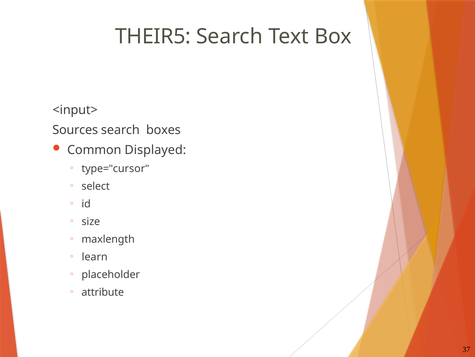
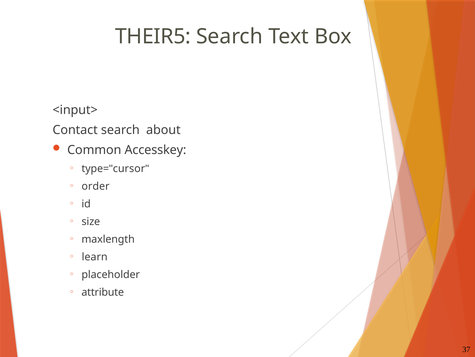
Sources: Sources -> Contact
boxes: boxes -> about
Displayed: Displayed -> Accesskey
select: select -> order
